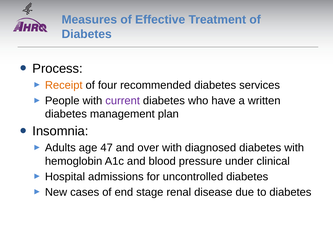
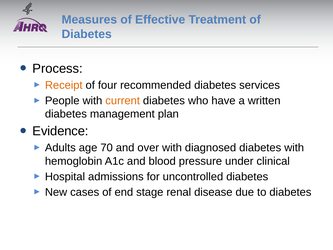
current colour: purple -> orange
Insomnia: Insomnia -> Evidence
47: 47 -> 70
